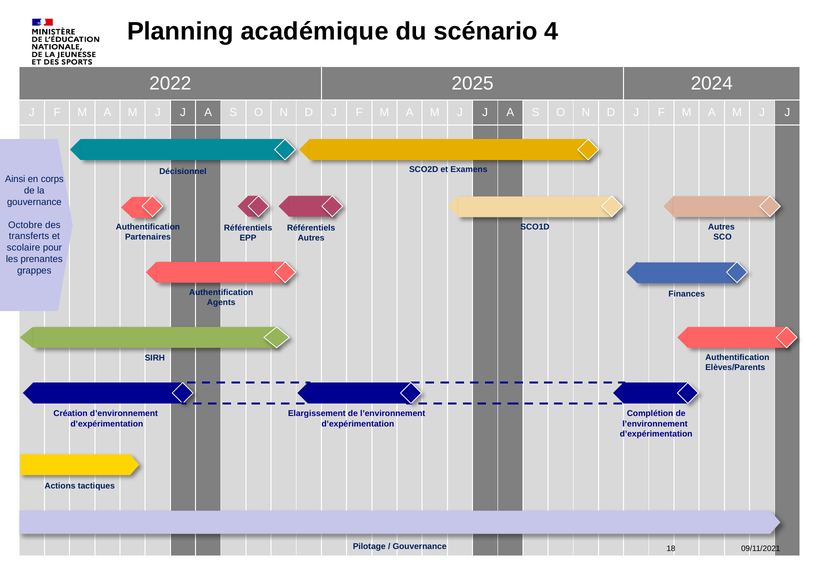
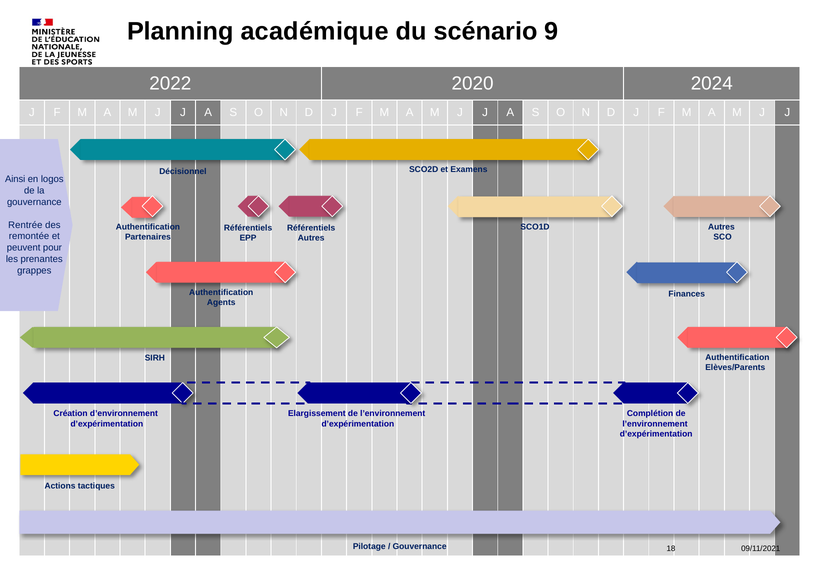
4: 4 -> 9
2025: 2025 -> 2020
corps: corps -> logos
Octobre: Octobre -> Rentrée
transferts: transferts -> remontée
scolaire: scolaire -> peuvent
